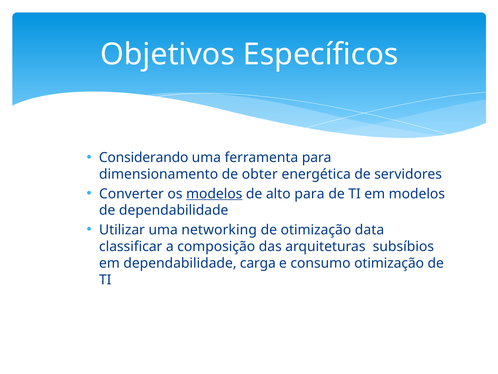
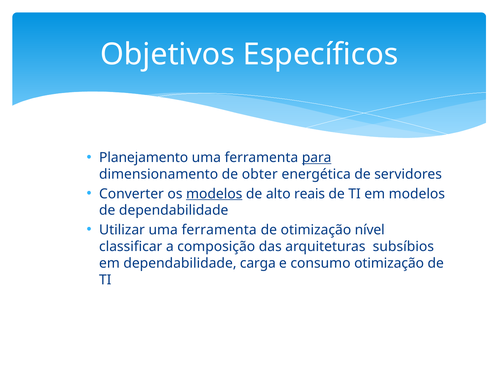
Considerando: Considerando -> Planejamento
para at (317, 157) underline: none -> present
alto para: para -> reais
Utilizar uma networking: networking -> ferramenta
data: data -> nível
